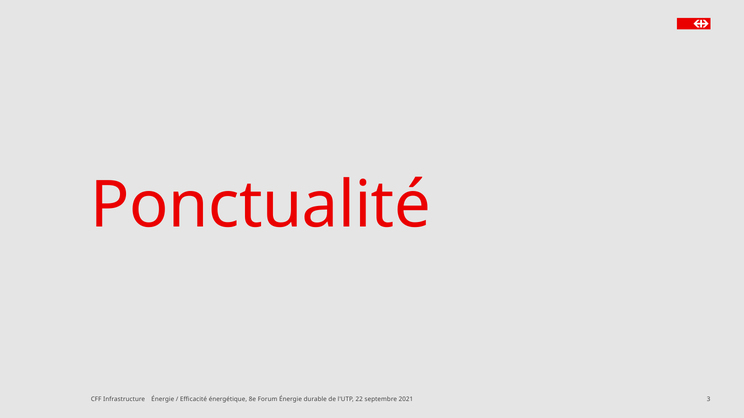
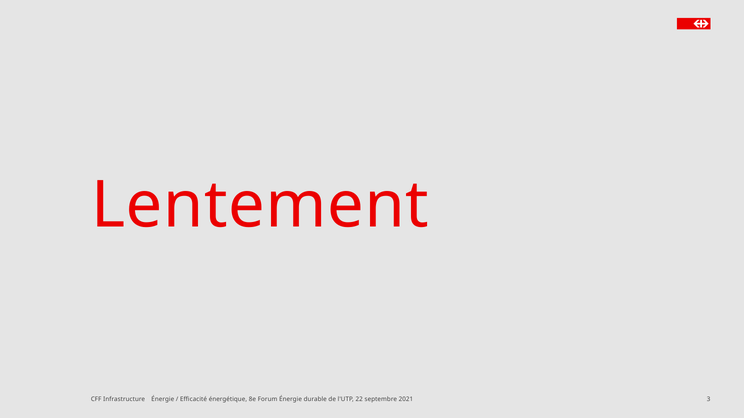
Ponctualité: Ponctualité -> Lentement
